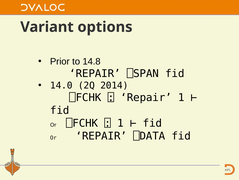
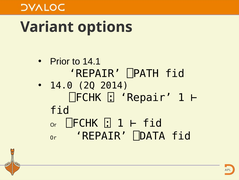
14.8: 14.8 -> 14.1
⎕SPAN: ⎕SPAN -> ⎕PATH
